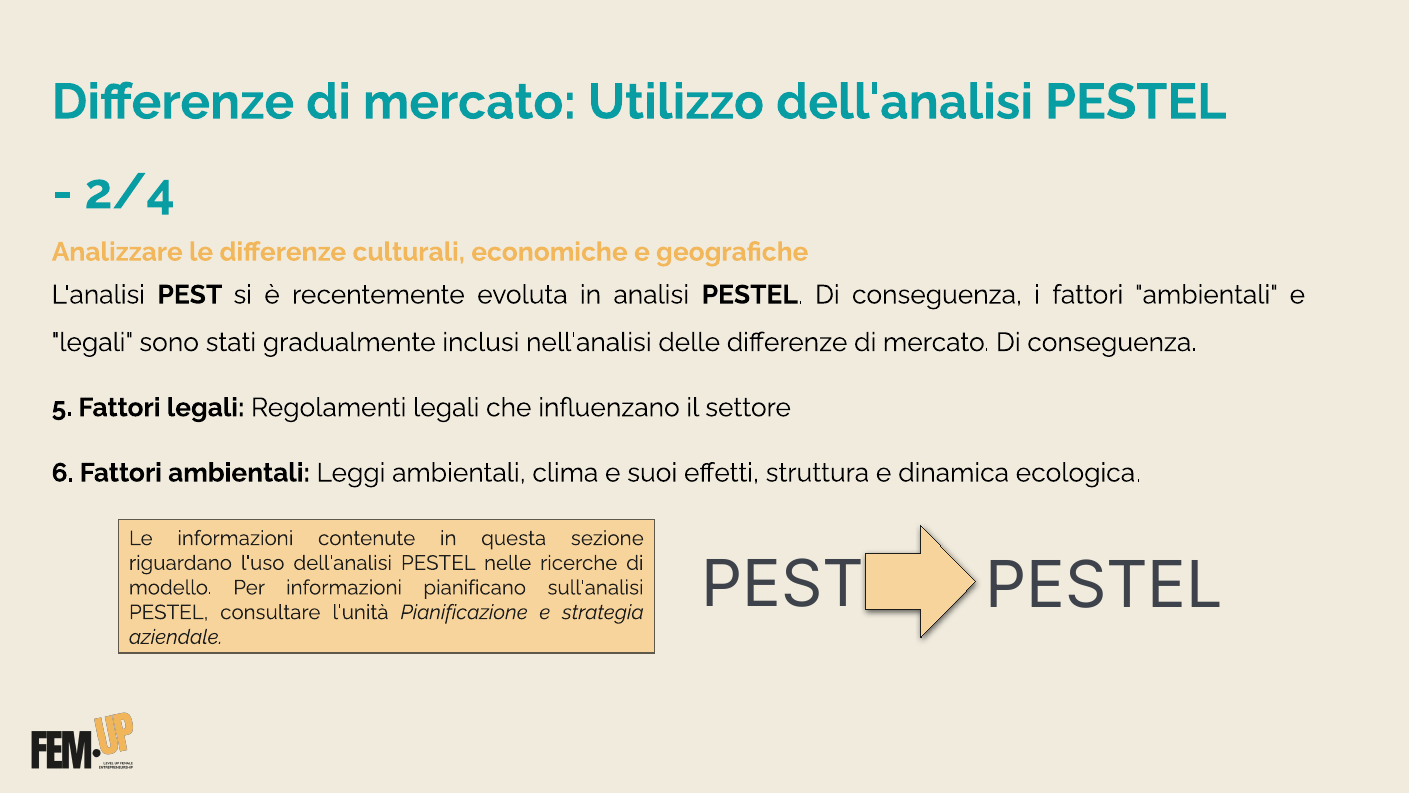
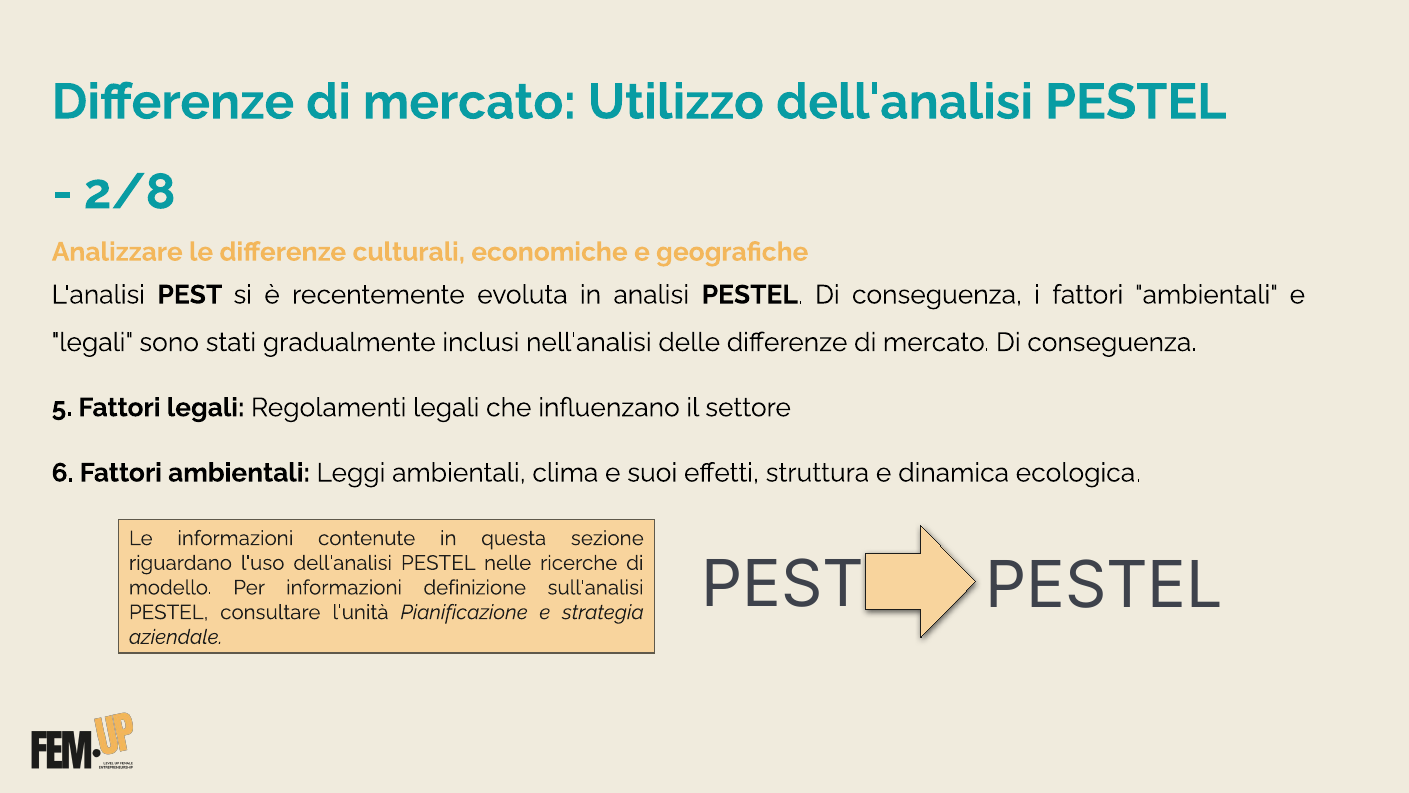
2/4: 2/4 -> 2/8
pianificano: pianificano -> definizione
